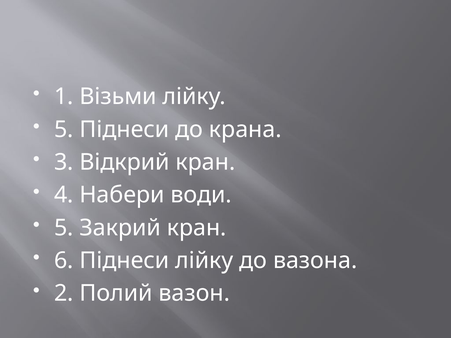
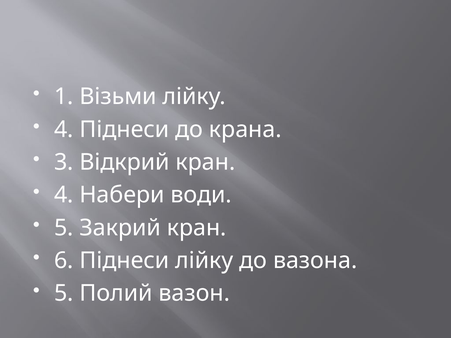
5 at (64, 129): 5 -> 4
2 at (64, 294): 2 -> 5
